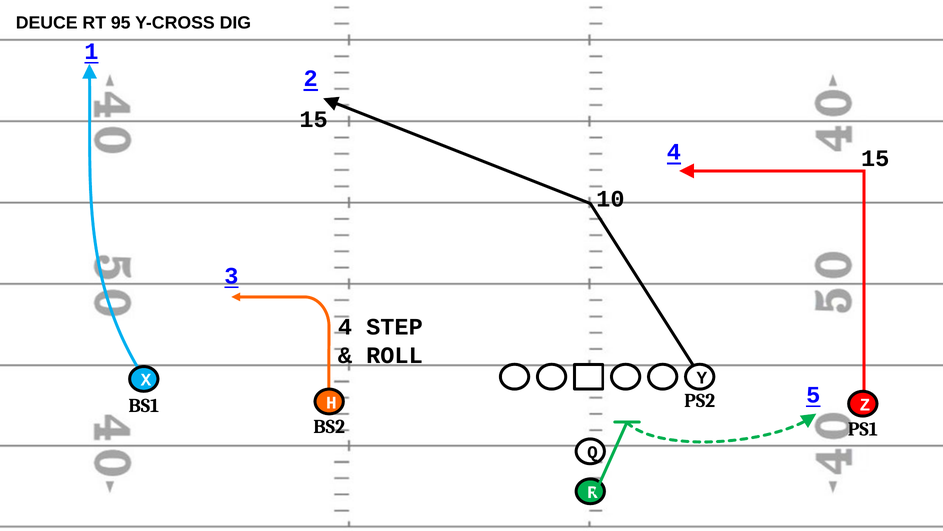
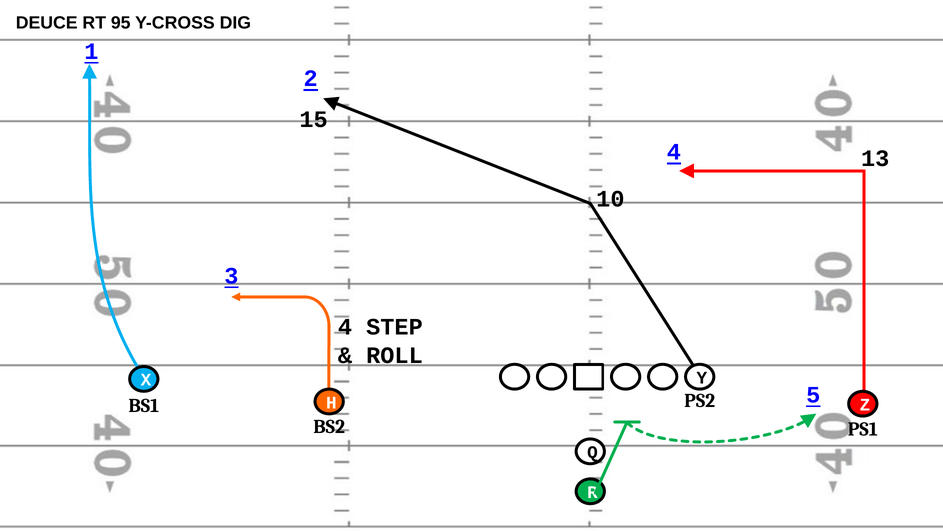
15 at (875, 158): 15 -> 13
